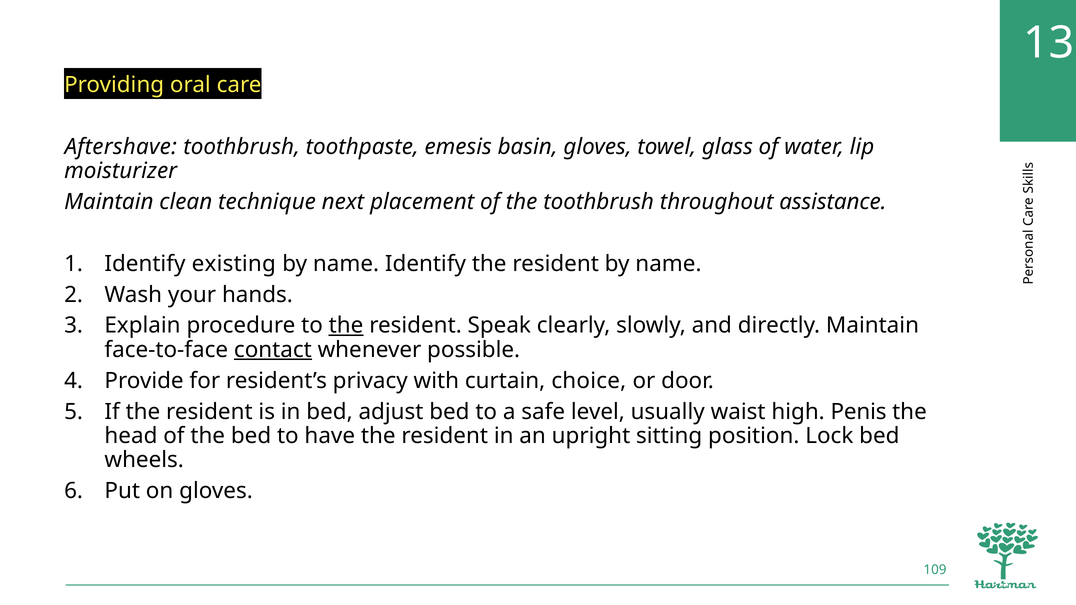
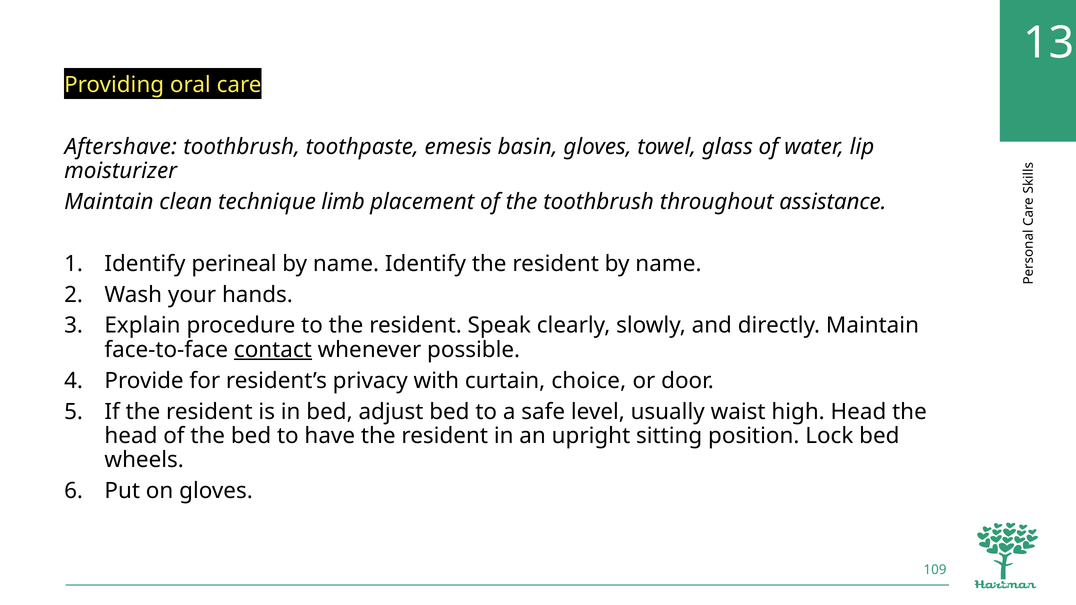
next: next -> limb
existing: existing -> perineal
the at (346, 326) underline: present -> none
high Penis: Penis -> Head
